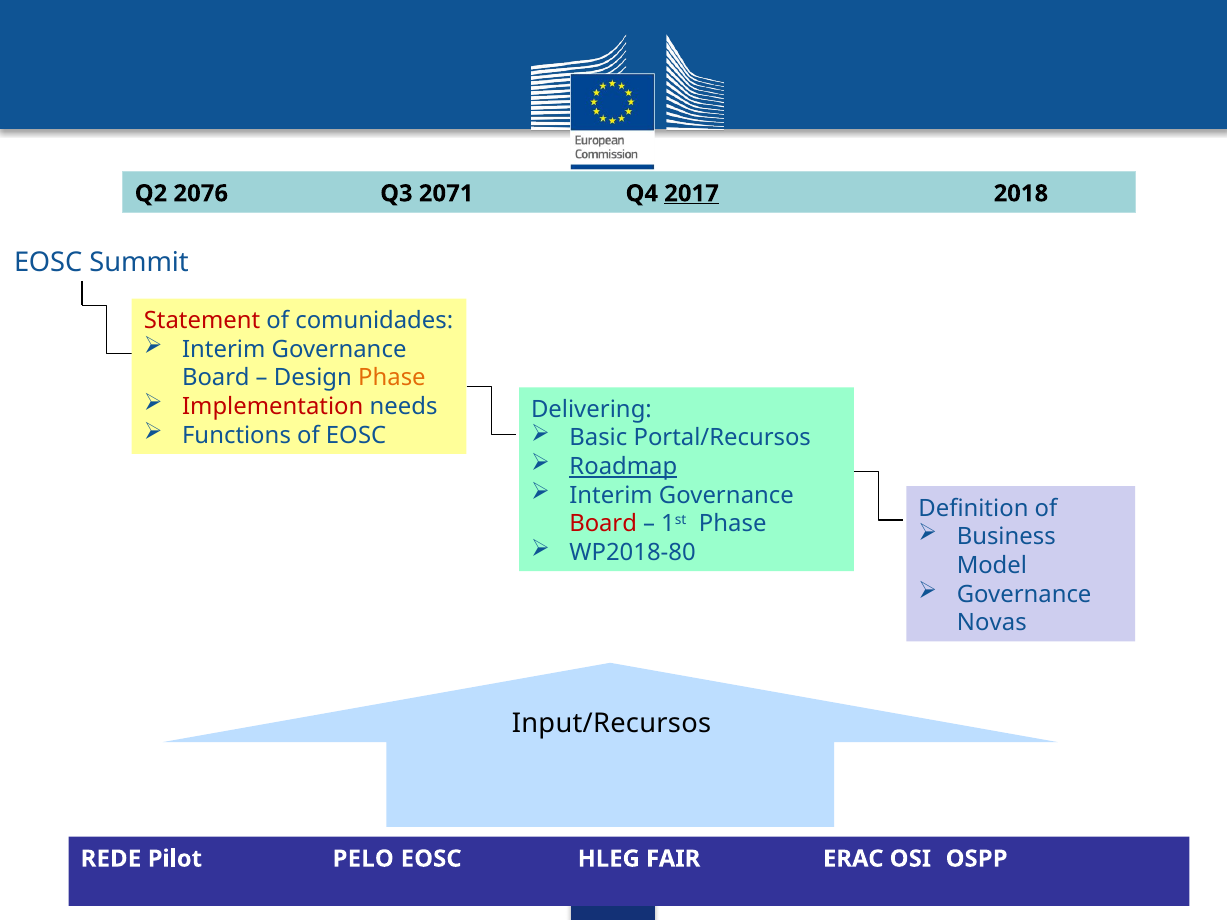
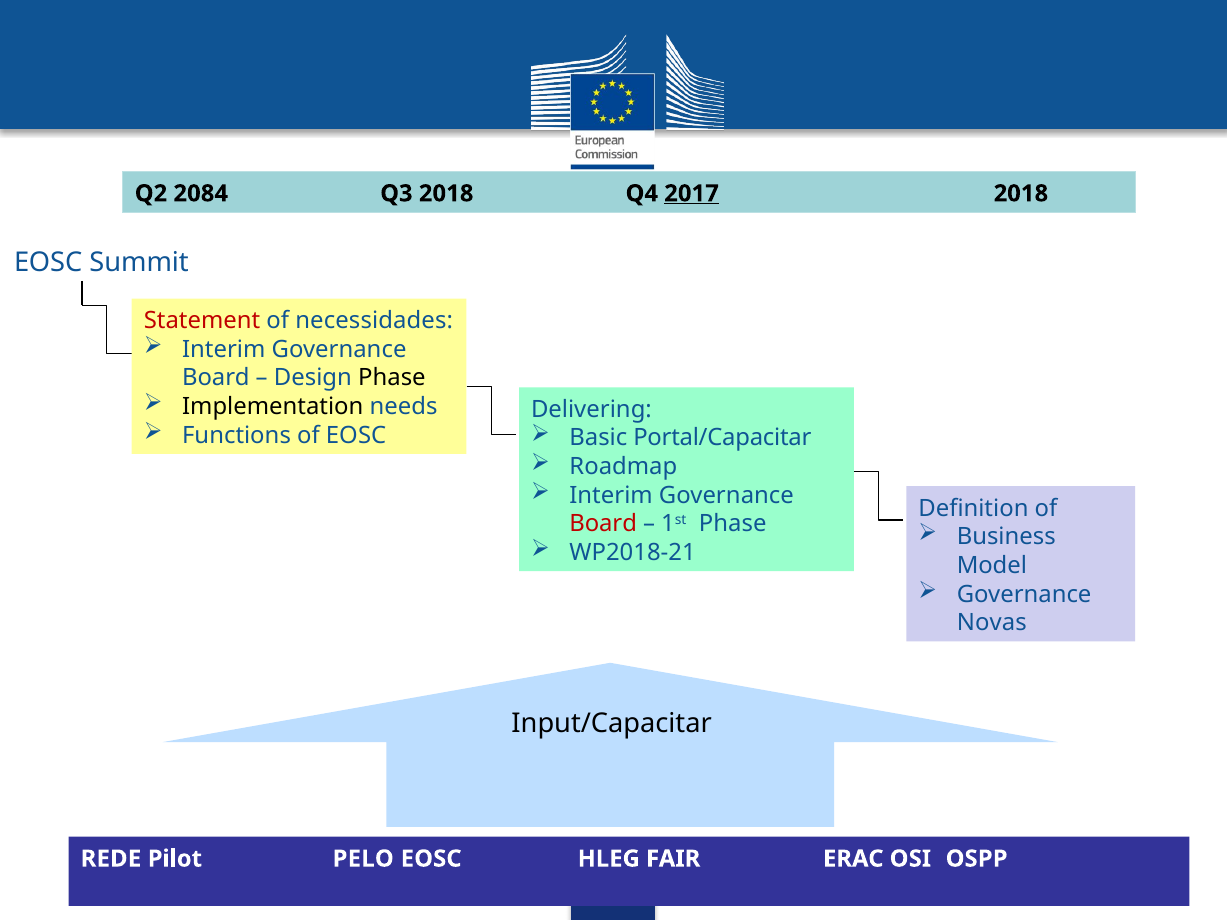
2076: 2076 -> 2084
Q3 2071: 2071 -> 2018
comunidades: comunidades -> necessidades
Phase at (392, 378) colour: orange -> black
Implementation colour: red -> black
Portal/Recursos: Portal/Recursos -> Portal/Capacitar
Roadmap underline: present -> none
WP2018-80: WP2018-80 -> WP2018-21
Input/Recursos: Input/Recursos -> Input/Capacitar
